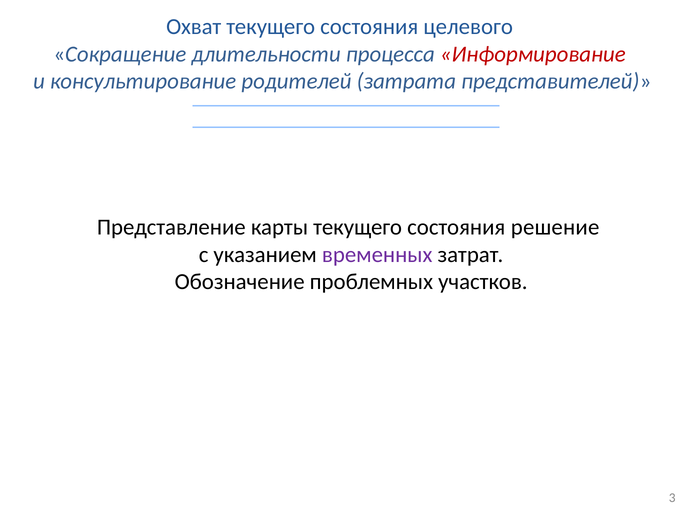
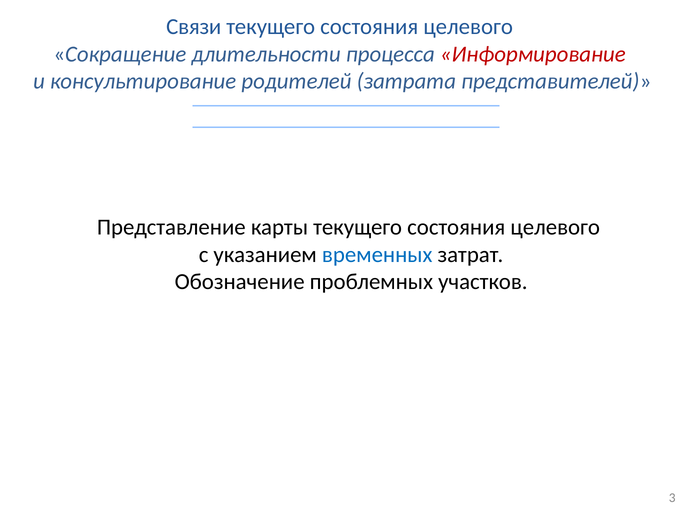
Охват: Охват -> Связи
карты текущего состояния решение: решение -> целевого
временных colour: purple -> blue
